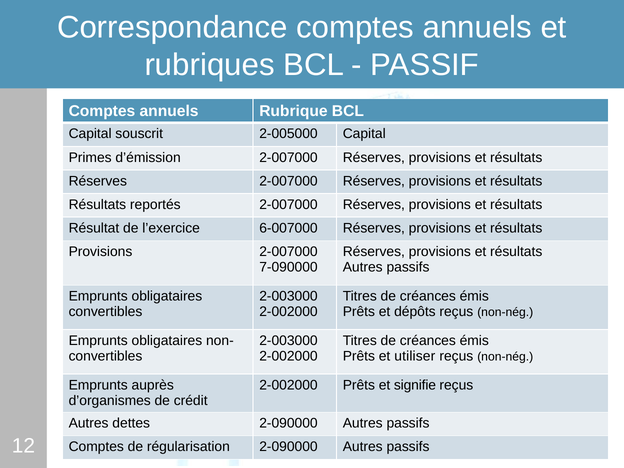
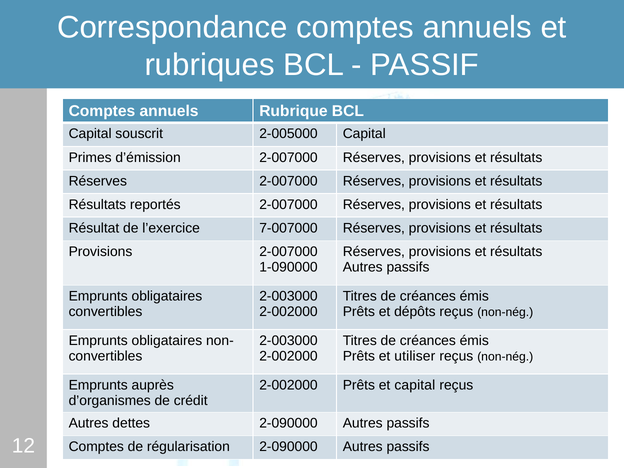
6-007000: 6-007000 -> 7-007000
7-090000: 7-090000 -> 1-090000
et signifie: signifie -> capital
